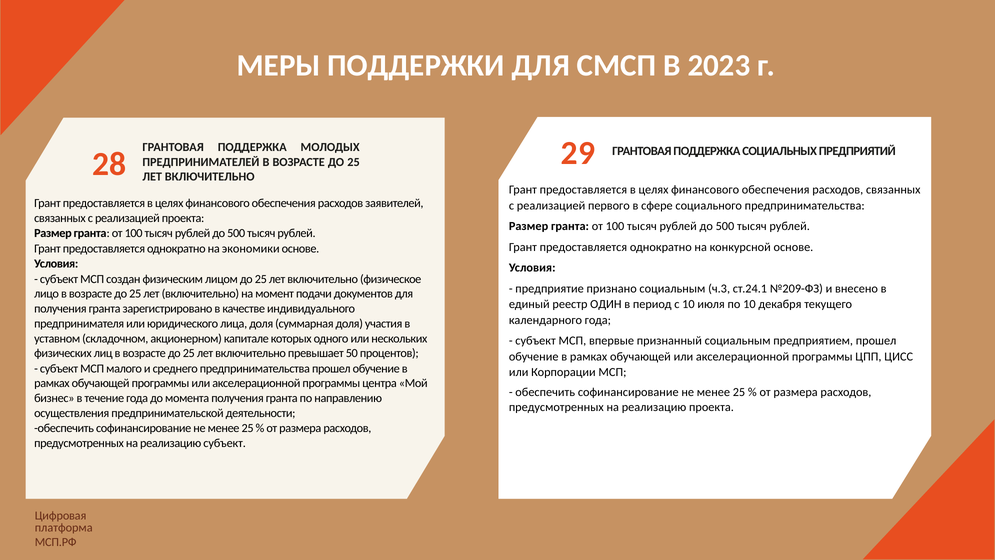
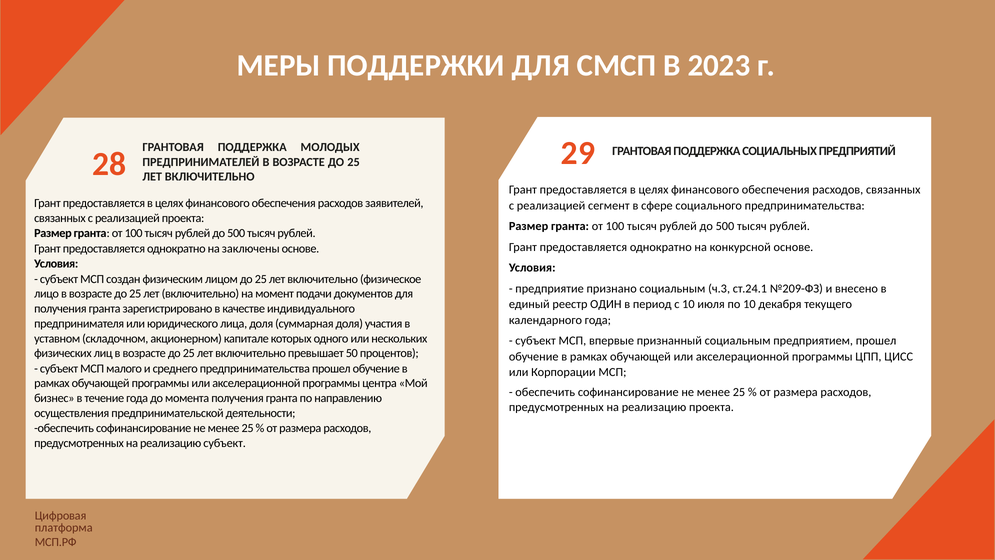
первого: первого -> сегмент
экономики: экономики -> заключены
